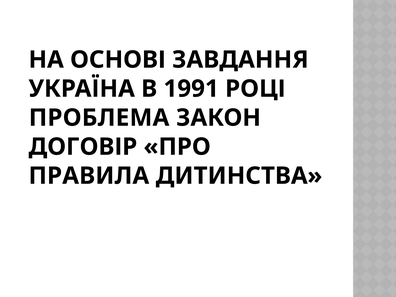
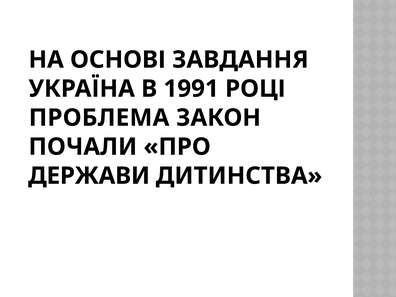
ДОГОВІР: ДОГОВІР -> ПОЧАЛИ
ПРАВИЛА: ПРАВИЛА -> ДЕРЖАВИ
